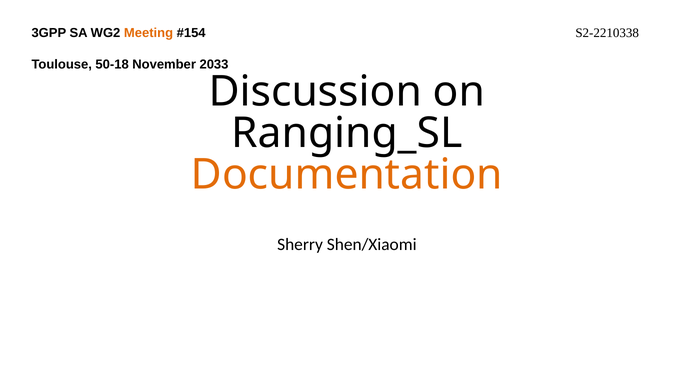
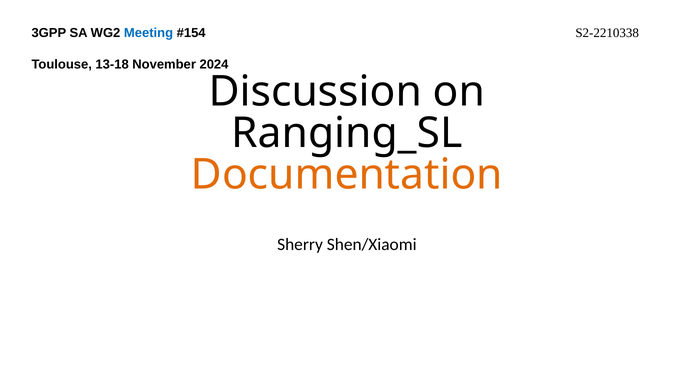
Meeting colour: orange -> blue
50-18: 50-18 -> 13-18
2033: 2033 -> 2024
